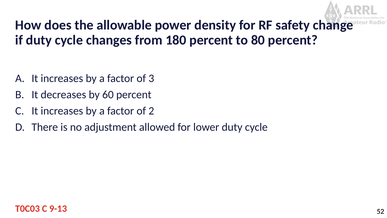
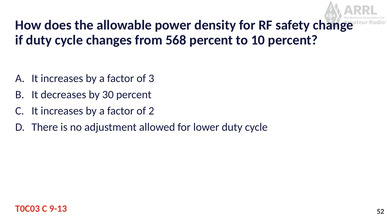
180: 180 -> 568
80: 80 -> 10
60: 60 -> 30
